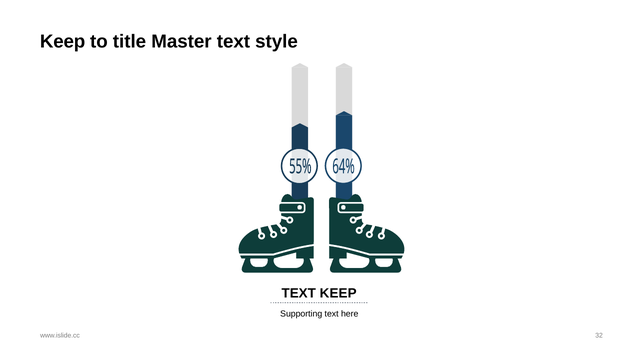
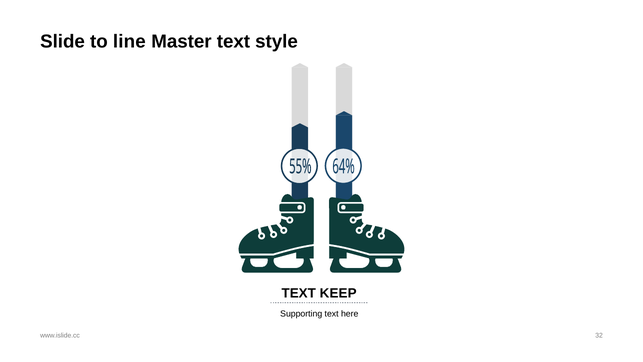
Keep at (63, 42): Keep -> Slide
title: title -> line
